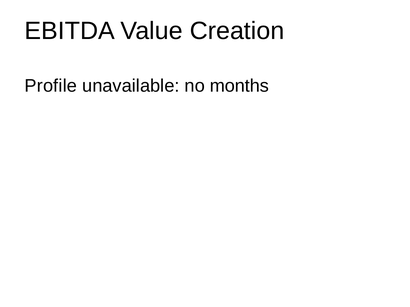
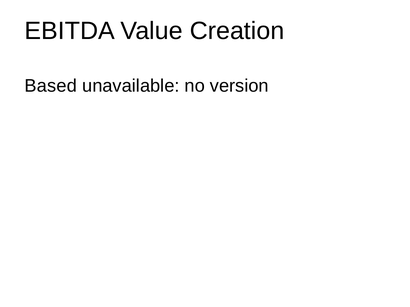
Profile: Profile -> Based
months: months -> version
